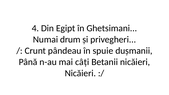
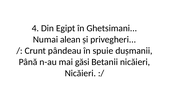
drum: drum -> alean
câți: câți -> găsi
